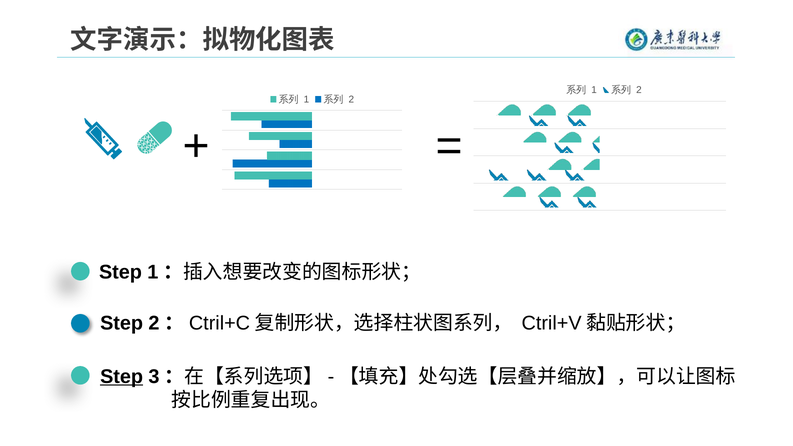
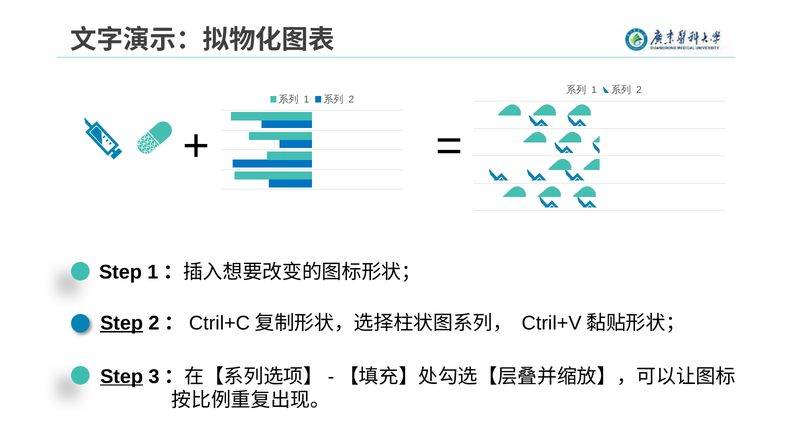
Step at (122, 323) underline: none -> present
